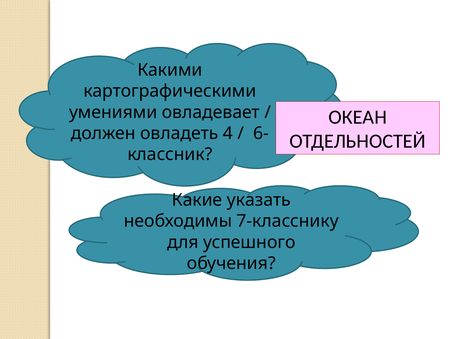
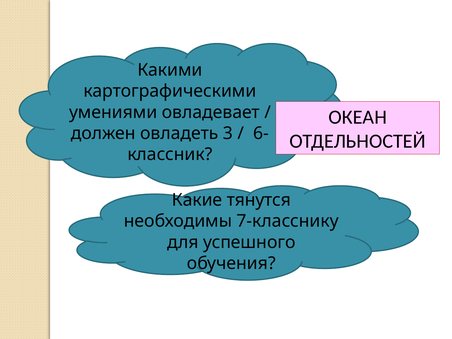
4: 4 -> 3
указать: указать -> тянутся
